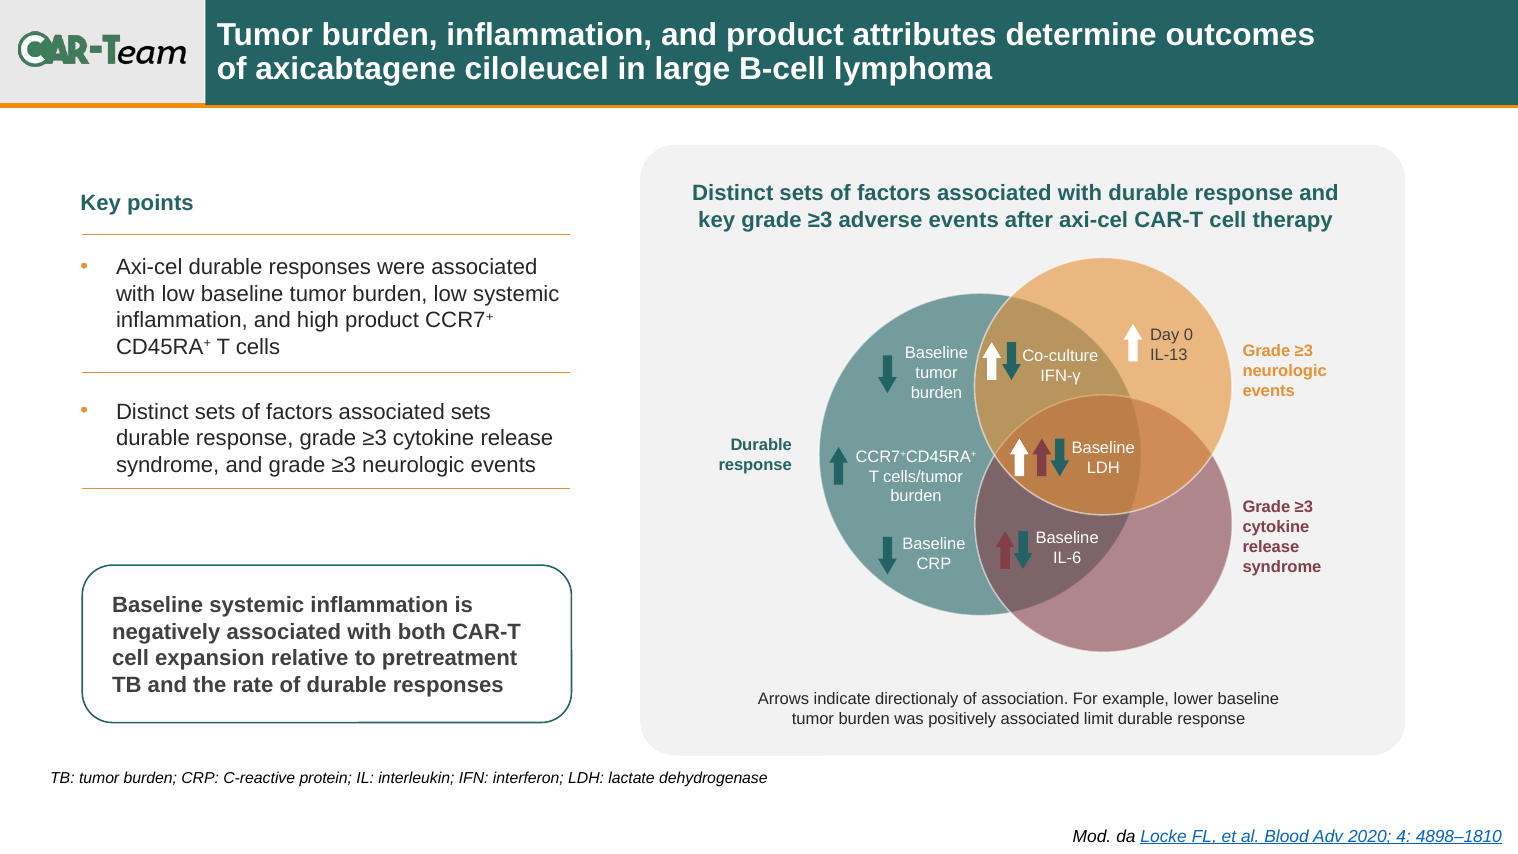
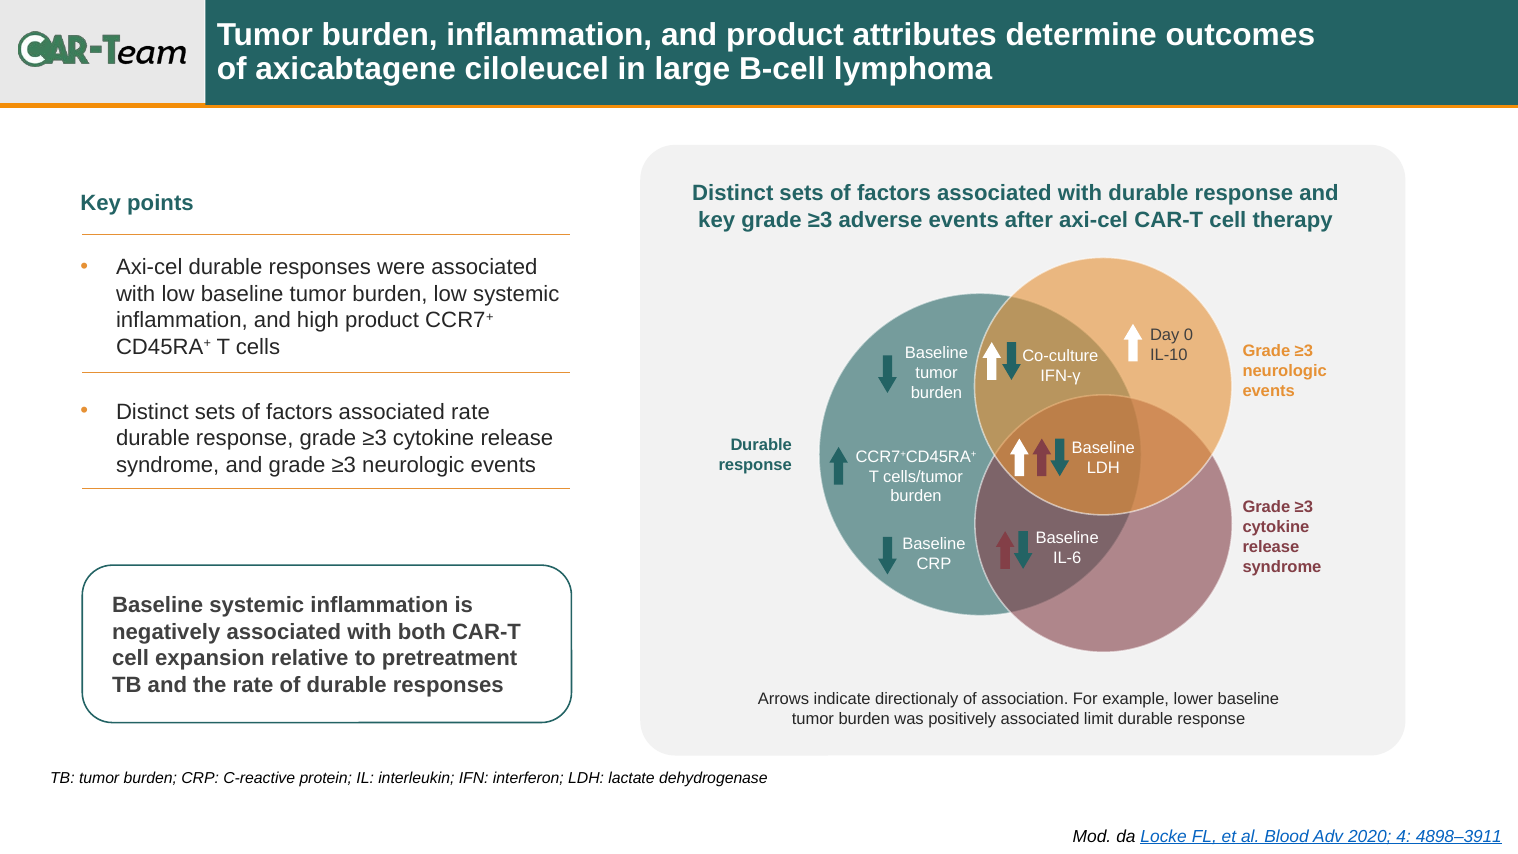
IL-13: IL-13 -> IL-10
associated sets: sets -> rate
4898–1810: 4898–1810 -> 4898–3911
